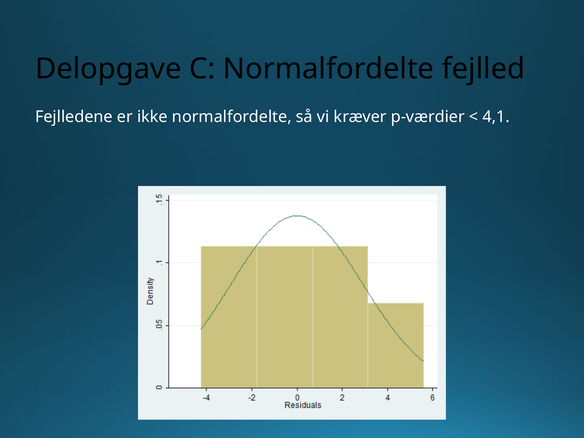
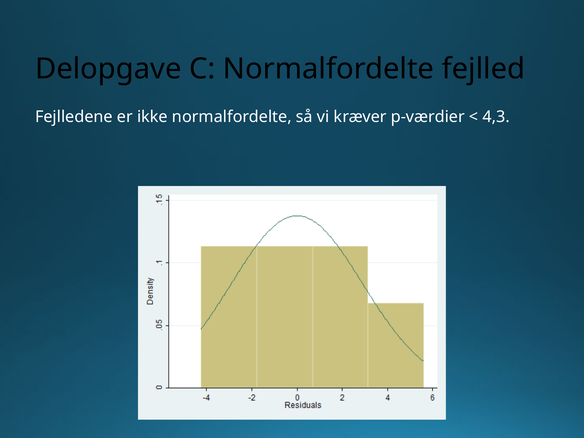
4,1: 4,1 -> 4,3
